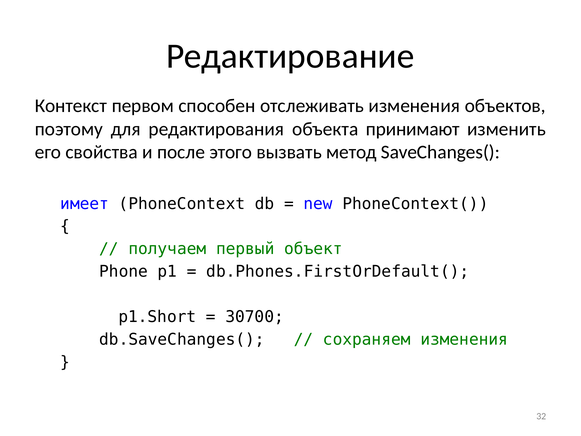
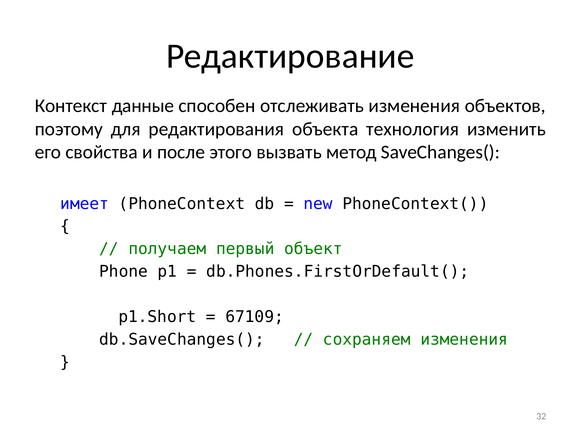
первом: первом -> данные
принимают: принимают -> технология
30700: 30700 -> 67109
